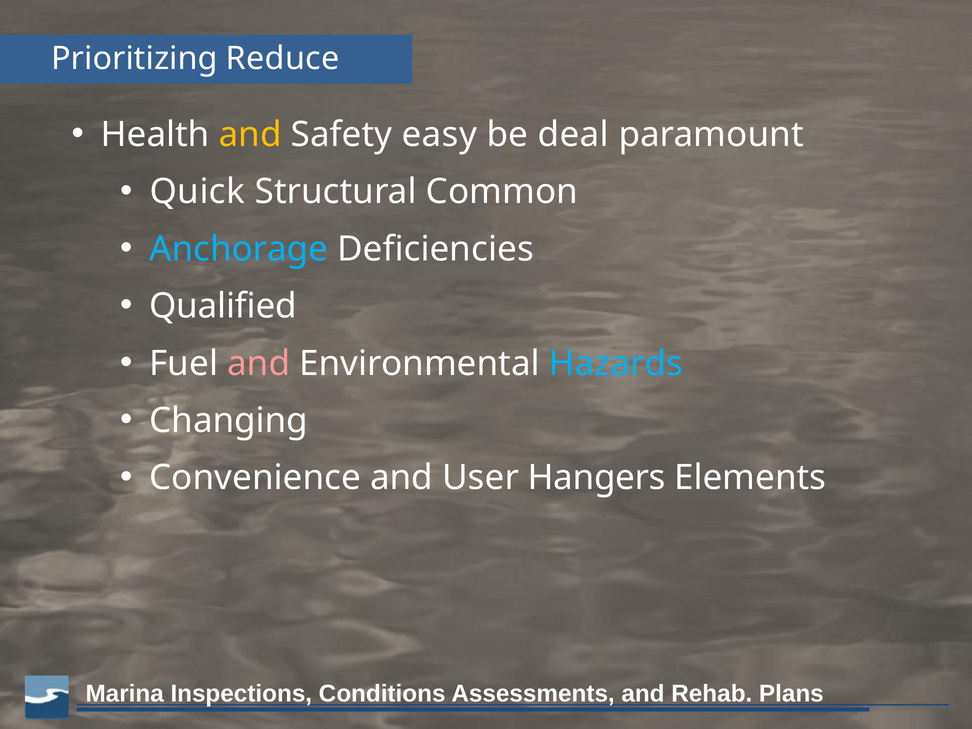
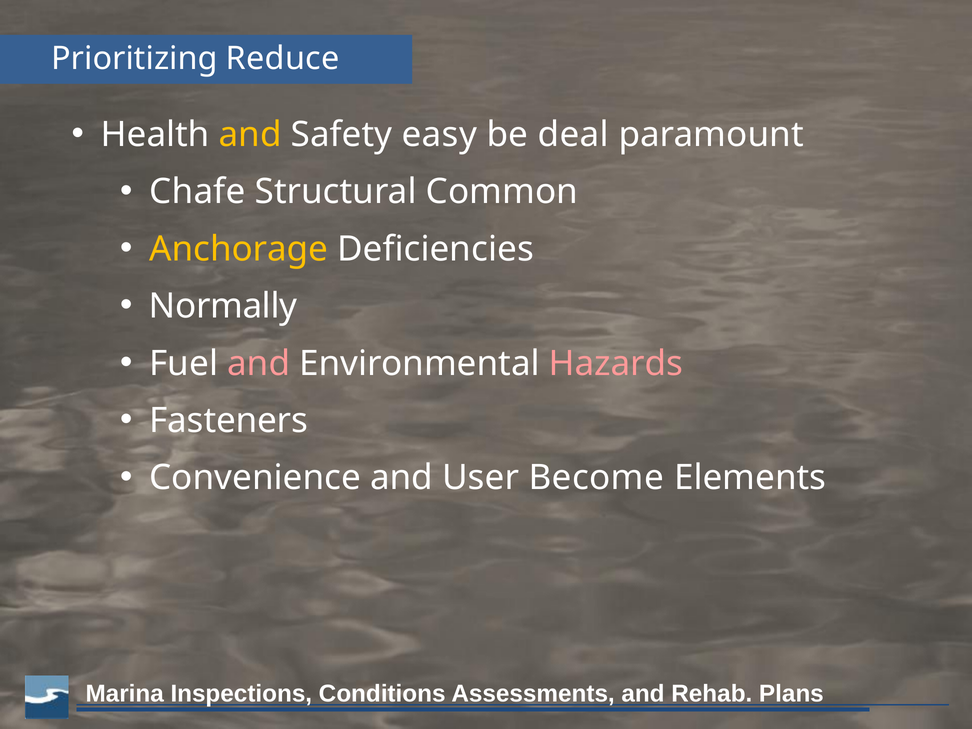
Quick: Quick -> Chafe
Anchorage colour: light blue -> yellow
Qualified: Qualified -> Normally
Hazards colour: light blue -> pink
Changing: Changing -> Fasteners
Hangers: Hangers -> Become
